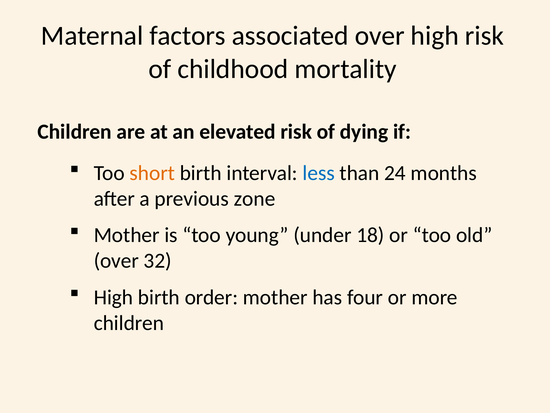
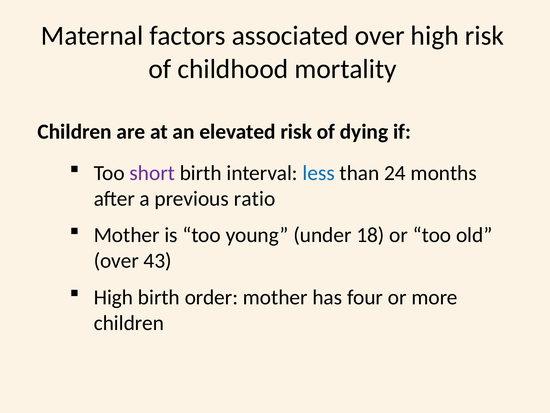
short colour: orange -> purple
zone: zone -> ratio
32: 32 -> 43
